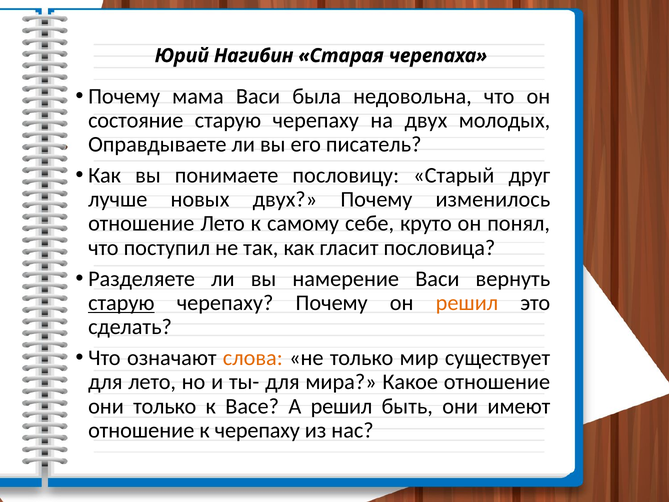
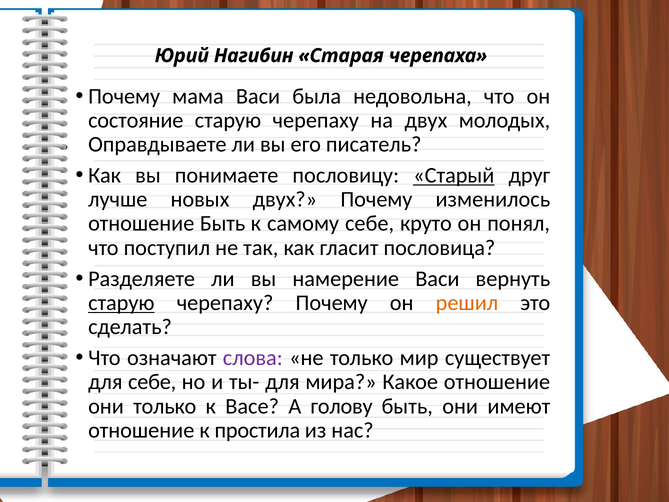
Старый underline: none -> present
отношение Лето: Лето -> Быть
слова colour: orange -> purple
для лето: лето -> себе
А решил: решил -> голову
к черепаху: черепаху -> простила
